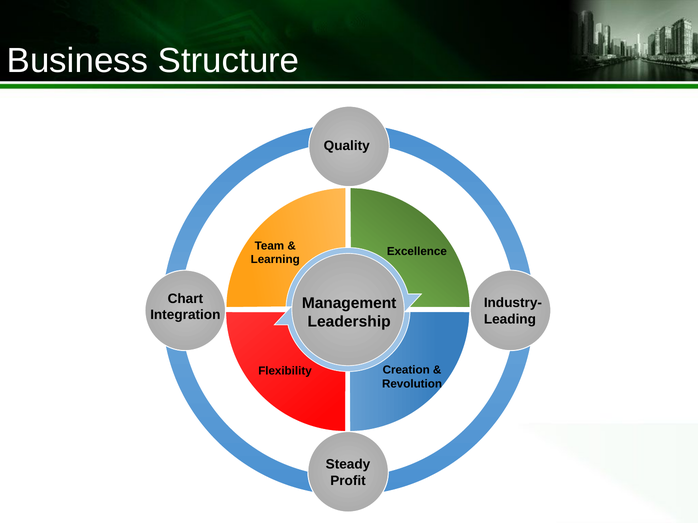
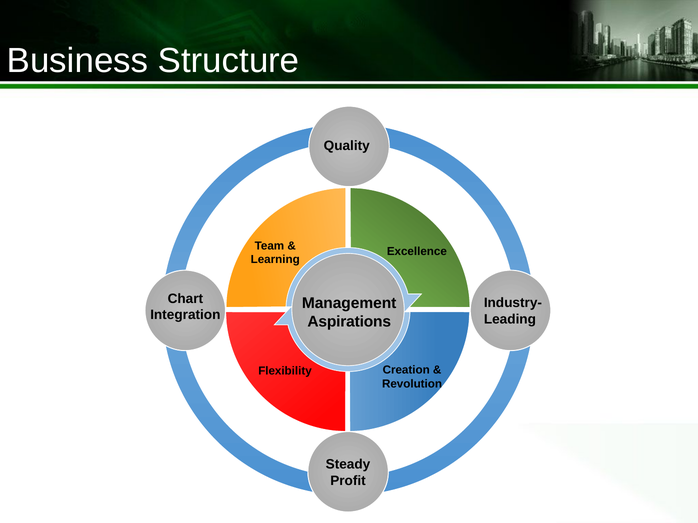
Leadership: Leadership -> Aspirations
